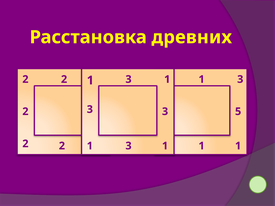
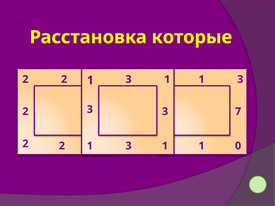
древних: древних -> которые
5: 5 -> 7
1 at (238, 146): 1 -> 0
